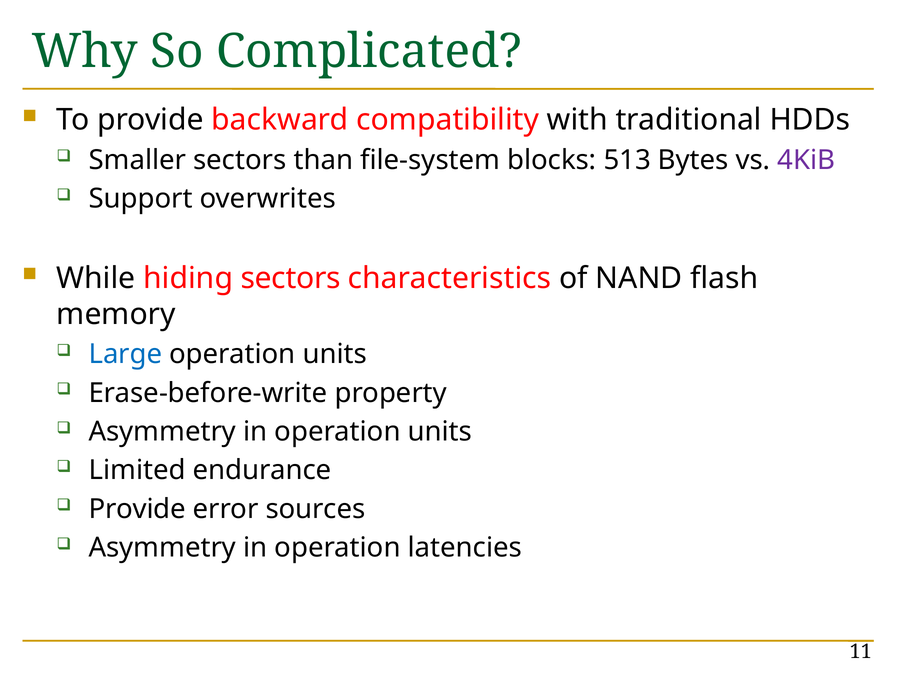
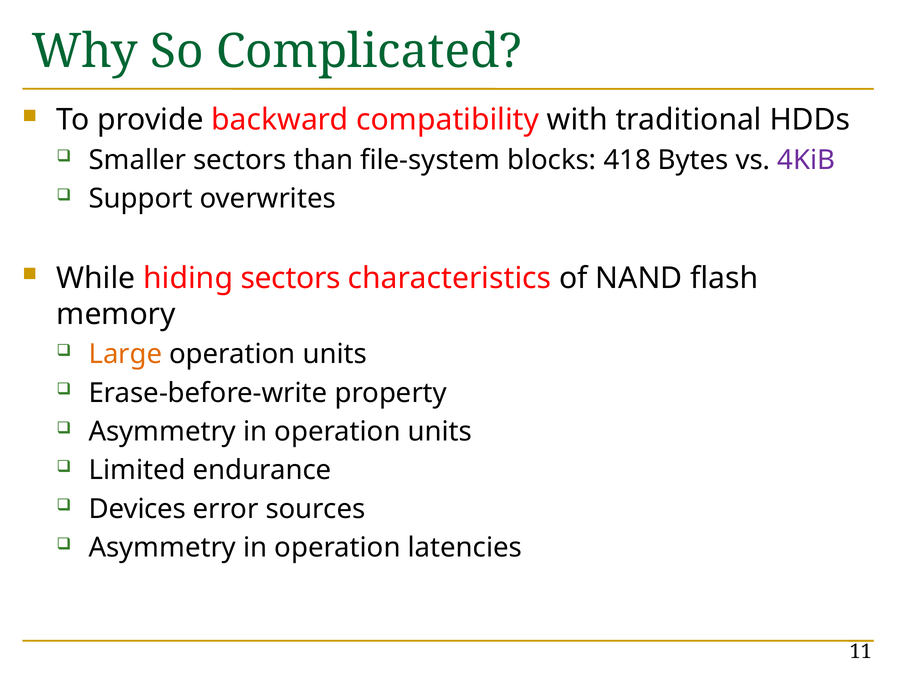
513: 513 -> 418
Large colour: blue -> orange
Provide at (137, 509): Provide -> Devices
